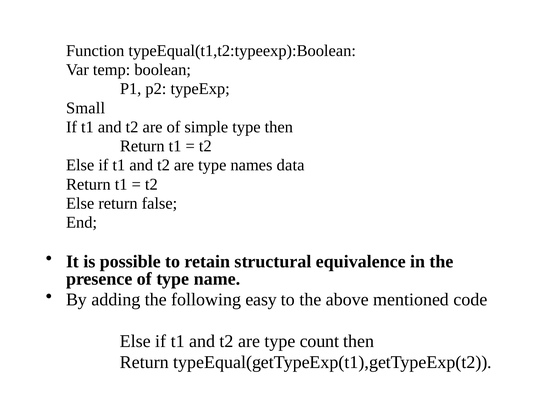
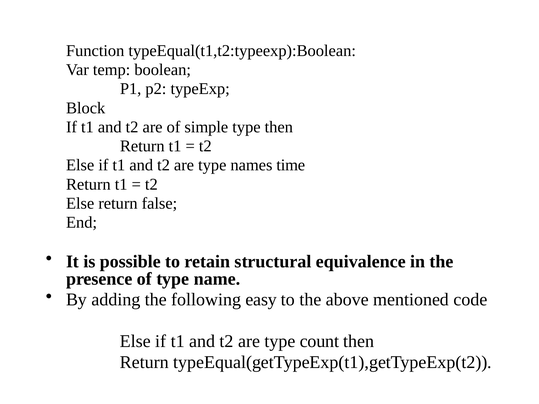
Small: Small -> Block
data: data -> time
